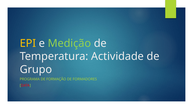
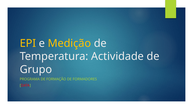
Medição colour: light green -> yellow
